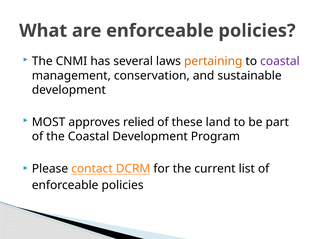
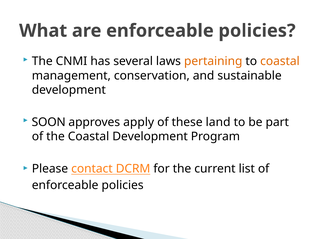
coastal at (280, 61) colour: purple -> orange
MOST: MOST -> SOON
relied: relied -> apply
